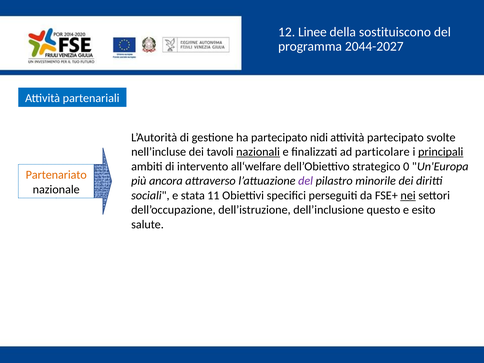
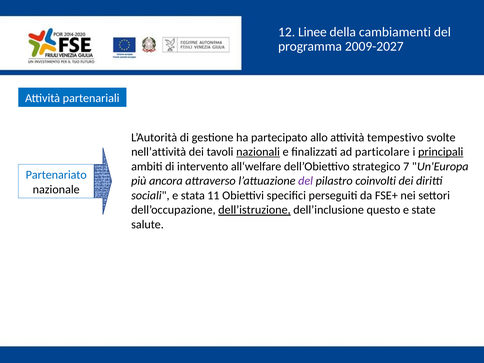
sostituiscono: sostituiscono -> cambiamenti
2044-2027: 2044-2027 -> 2009-2027
nidi: nidi -> allo
attività partecipato: partecipato -> tempestivo
nell’incluse: nell’incluse -> nell’attività
0: 0 -> 7
Partenariato colour: orange -> blue
minorile: minorile -> coinvolti
nei underline: present -> none
dell’istruzione underline: none -> present
esito: esito -> state
